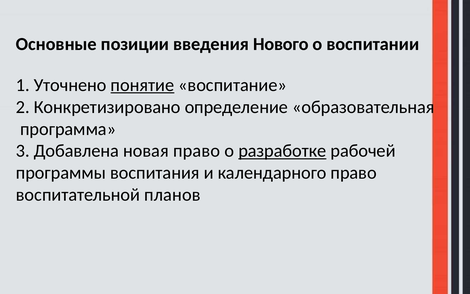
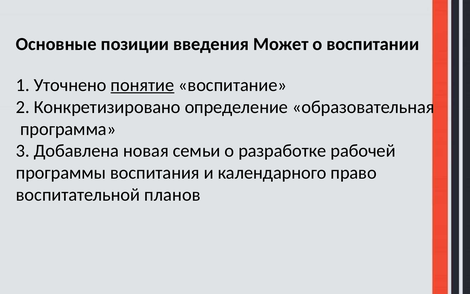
Нового: Нового -> Может
новая право: право -> семьи
разработке underline: present -> none
